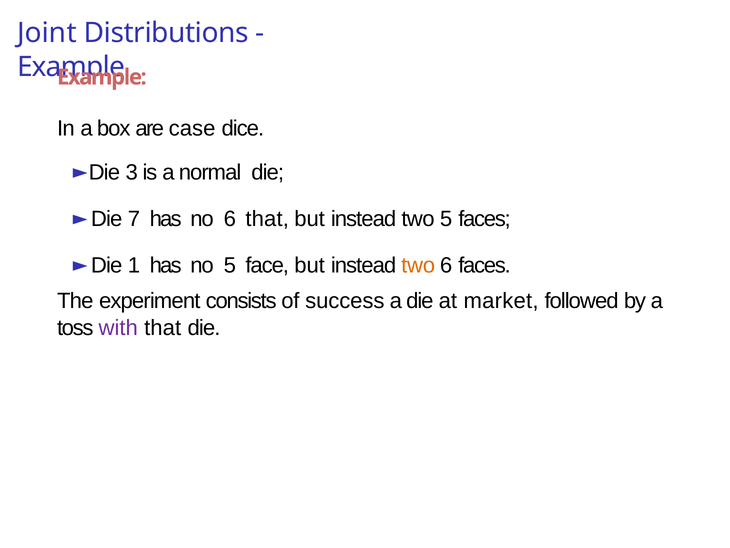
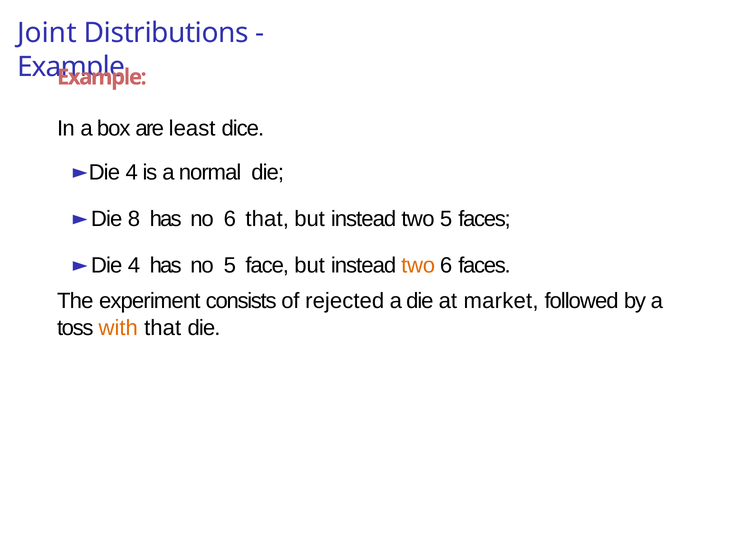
case: case -> least
3 at (132, 173): 3 -> 4
7: 7 -> 8
1 at (134, 266): 1 -> 4
success: success -> rejected
with colour: purple -> orange
